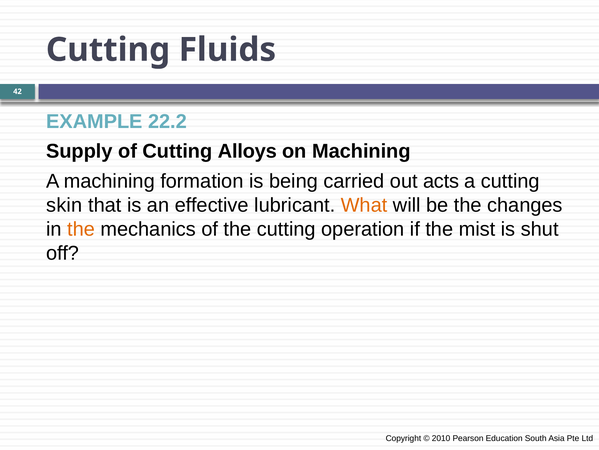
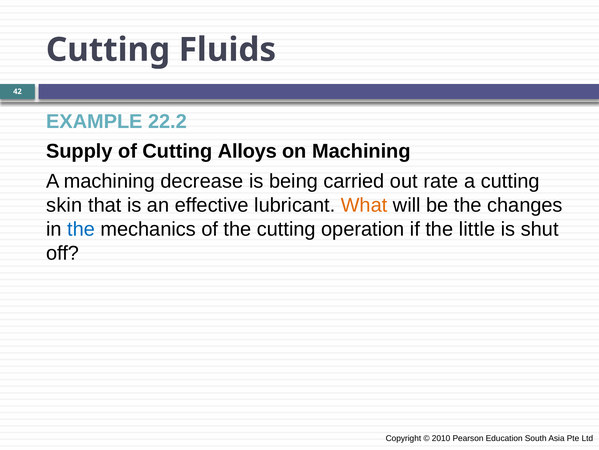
formation: formation -> decrease
acts: acts -> rate
the at (81, 229) colour: orange -> blue
mist: mist -> little
